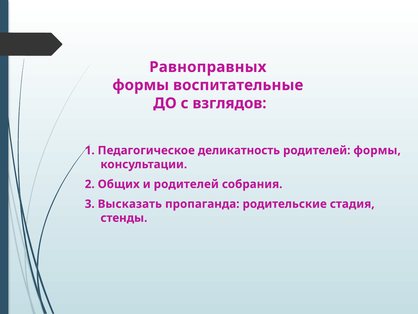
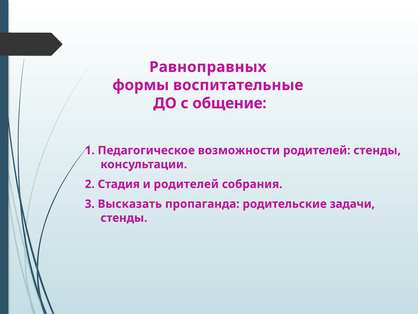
взглядов: взглядов -> общение
деликатность: деликатность -> возможности
родителей формы: формы -> стенды
Общих: Общих -> Стадия
стадия: стадия -> задачи
